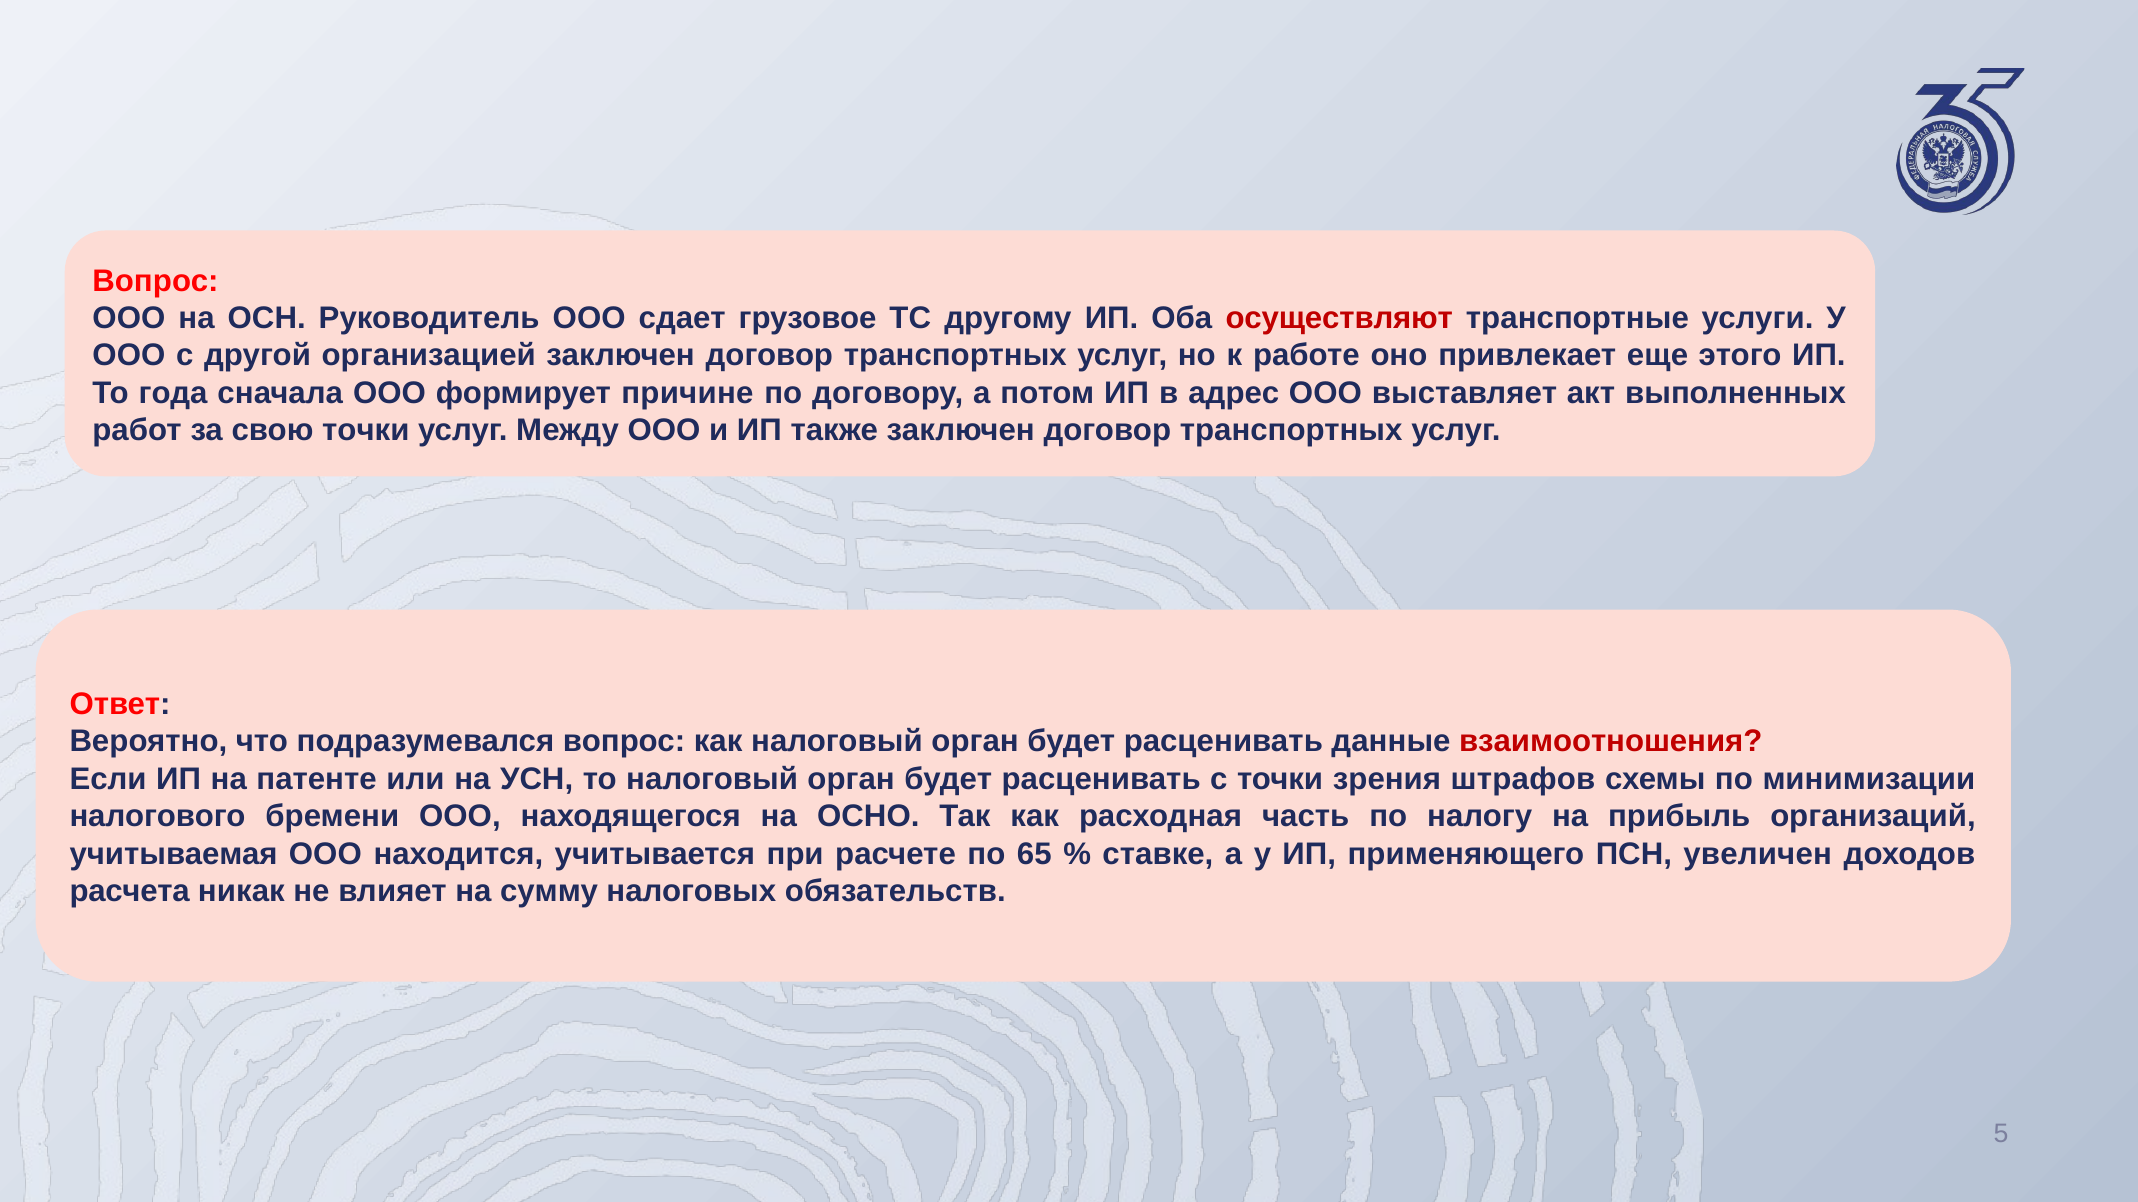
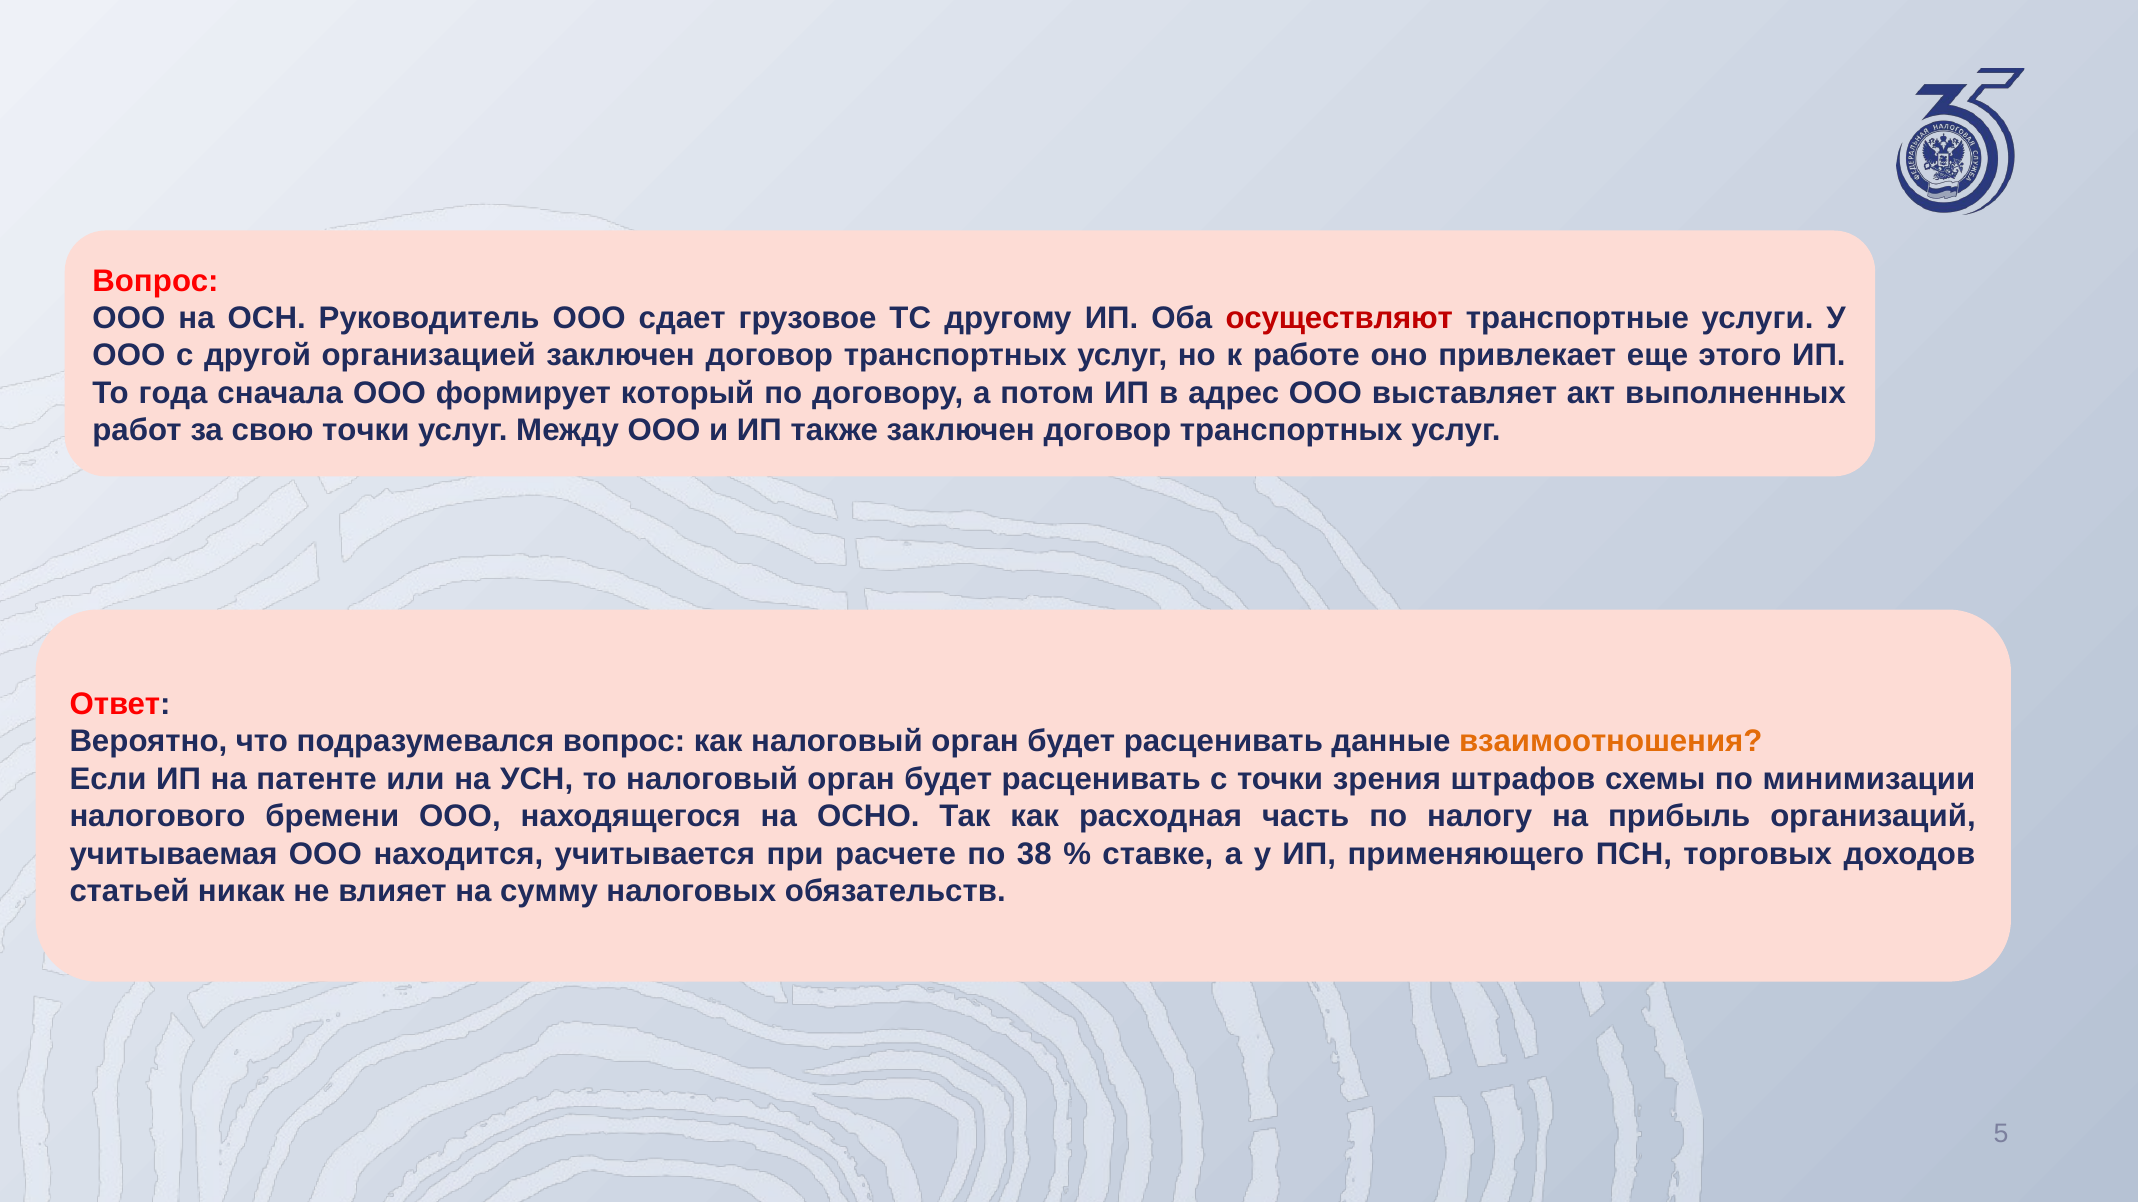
причине: причине -> который
взаимоотношения colour: red -> orange
65: 65 -> 38
увеличен: увеличен -> торговых
расчета: расчета -> статьей
